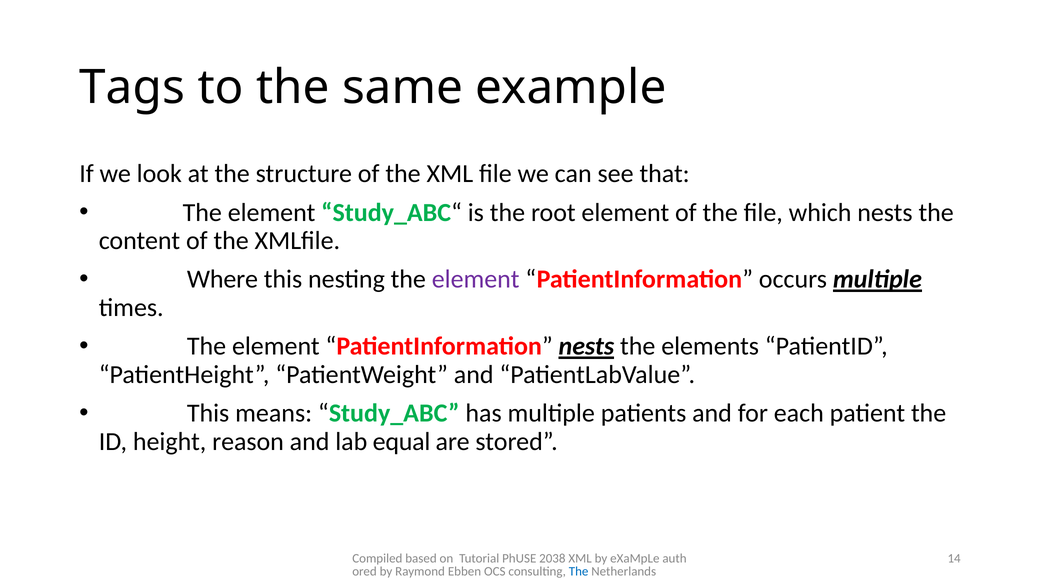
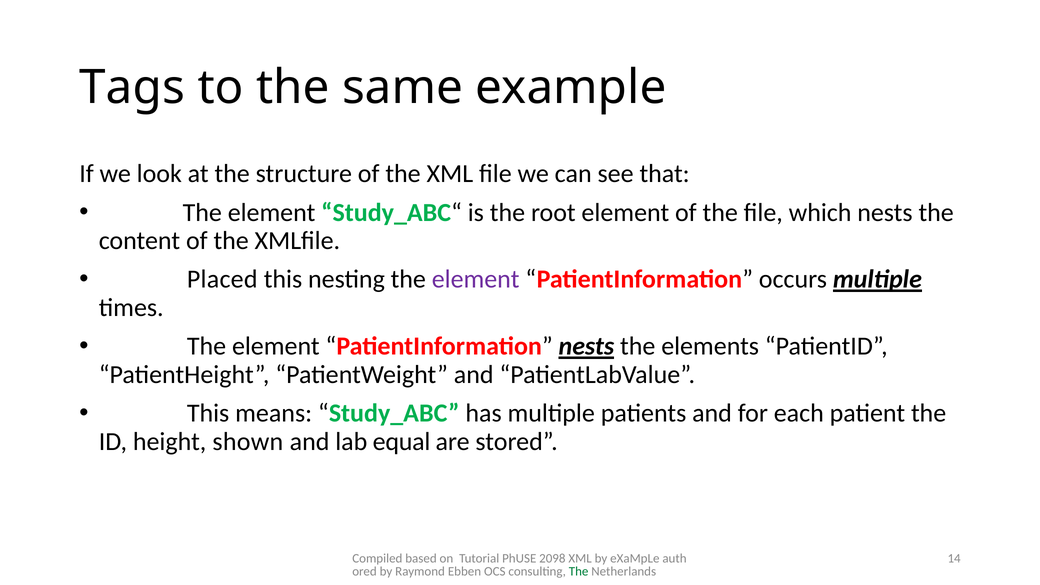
Where: Where -> Placed
reason: reason -> shown
2038: 2038 -> 2098
The at (579, 572) colour: blue -> green
